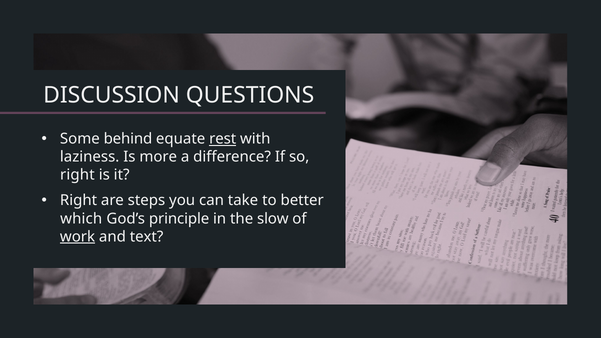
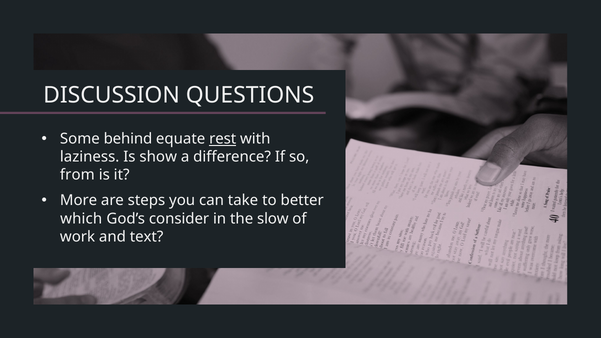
more: more -> show
right at (77, 175): right -> from
Right at (79, 201): Right -> More
principle: principle -> consider
work underline: present -> none
